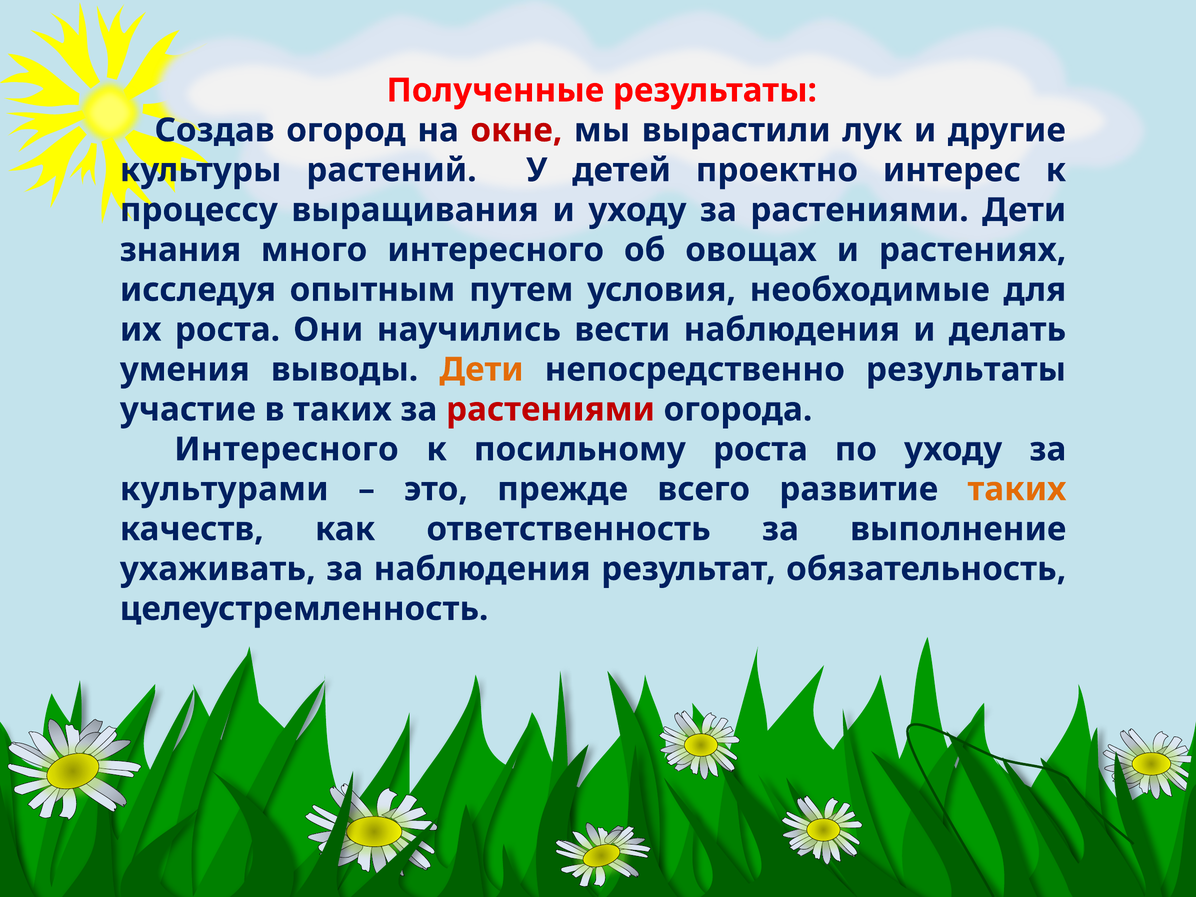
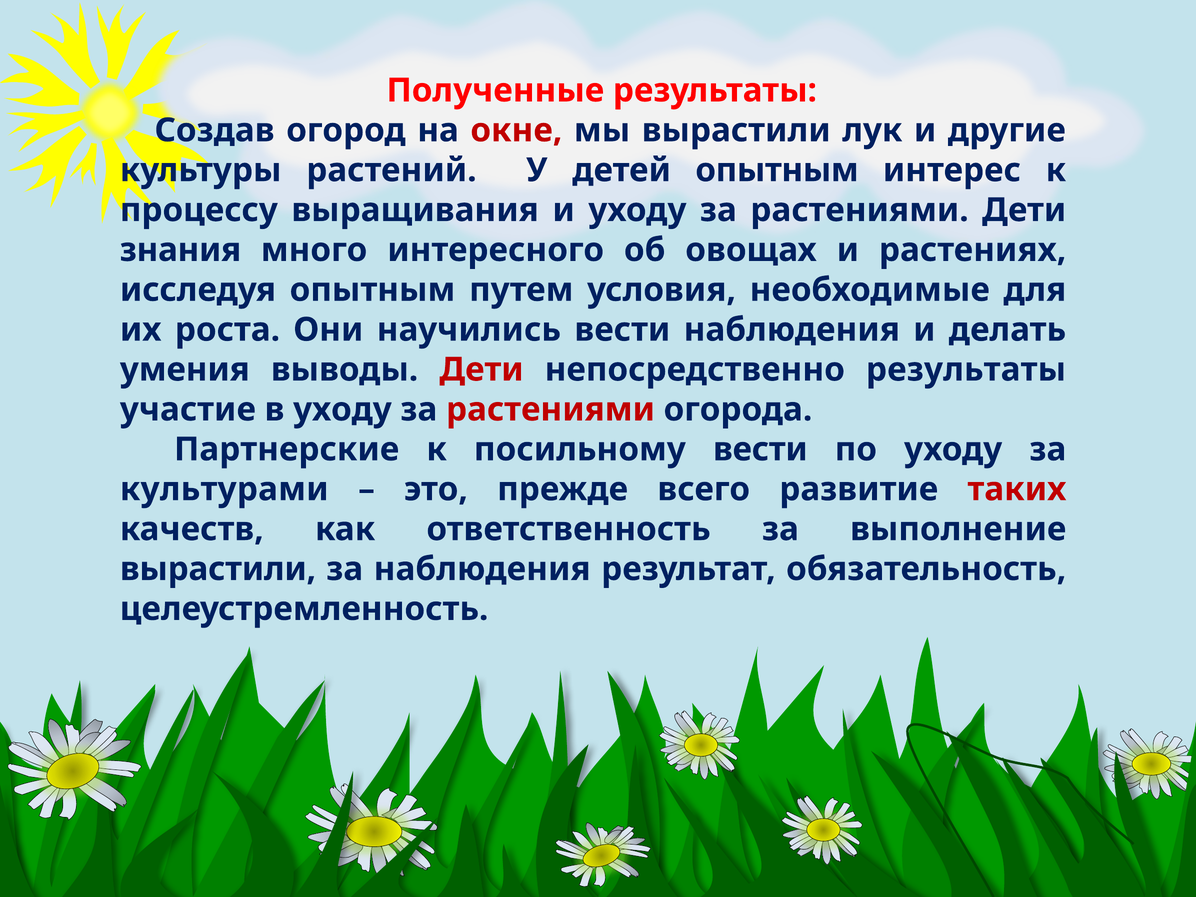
детей проектно: проектно -> опытным
Дети at (481, 370) colour: orange -> red
в таких: таких -> уходу
Интересного at (286, 449): Интересного -> Партнерские
посильному роста: роста -> вести
таких at (1017, 489) colour: orange -> red
ухаживать at (218, 569): ухаживать -> вырастили
